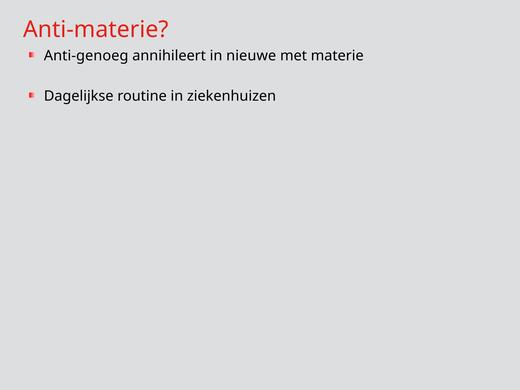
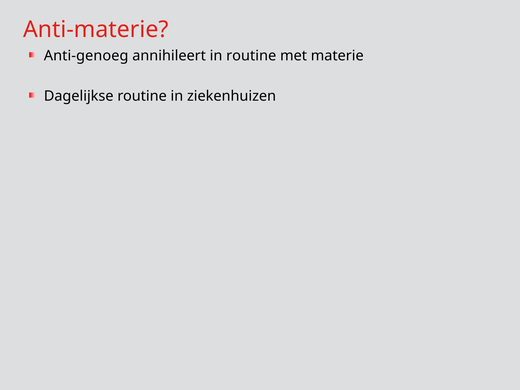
in nieuwe: nieuwe -> routine
